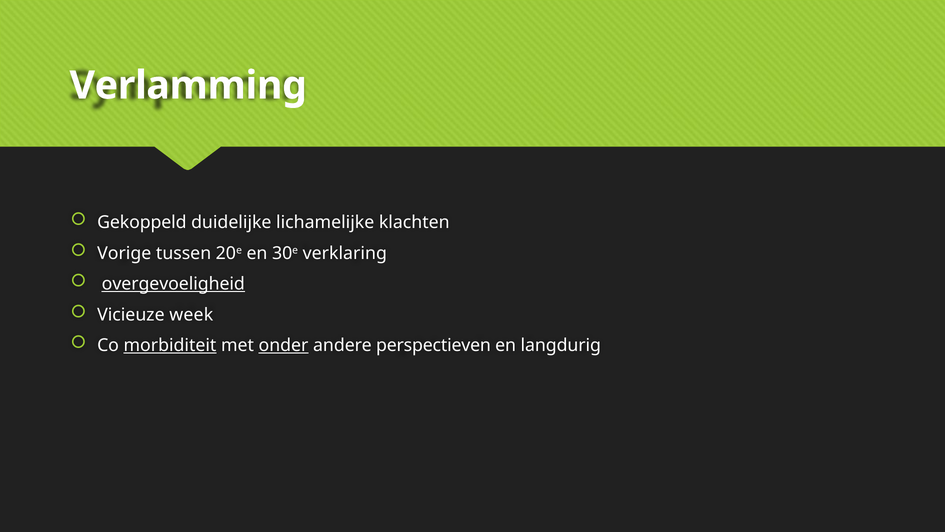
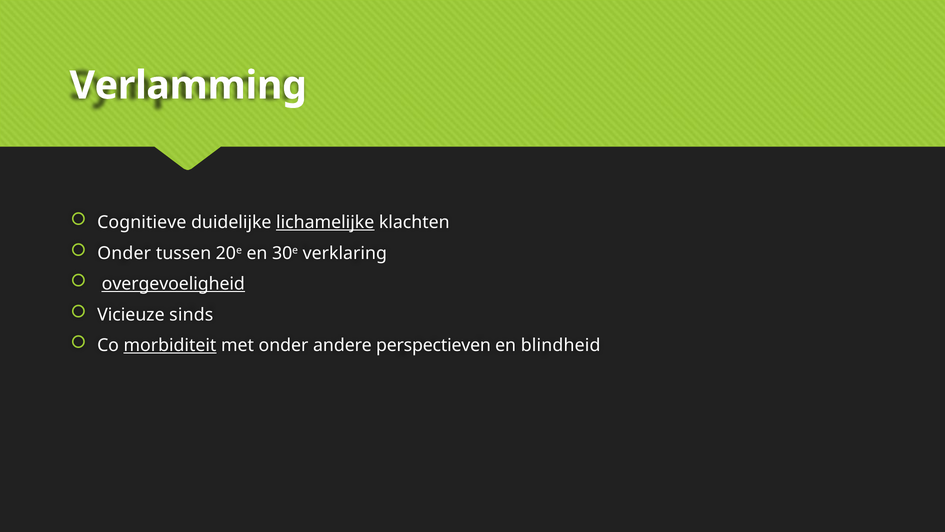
Gekoppeld: Gekoppeld -> Cognitieve
lichamelijke underline: none -> present
Vorige at (124, 253): Vorige -> Onder
week: week -> sinds
onder at (284, 345) underline: present -> none
langdurig: langdurig -> blindheid
